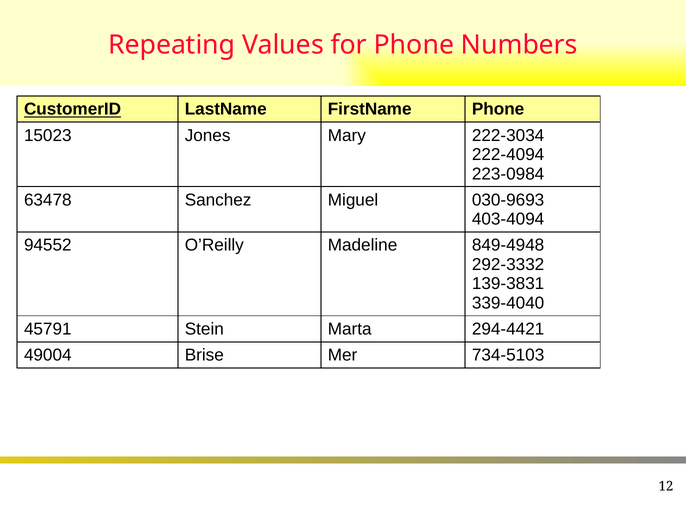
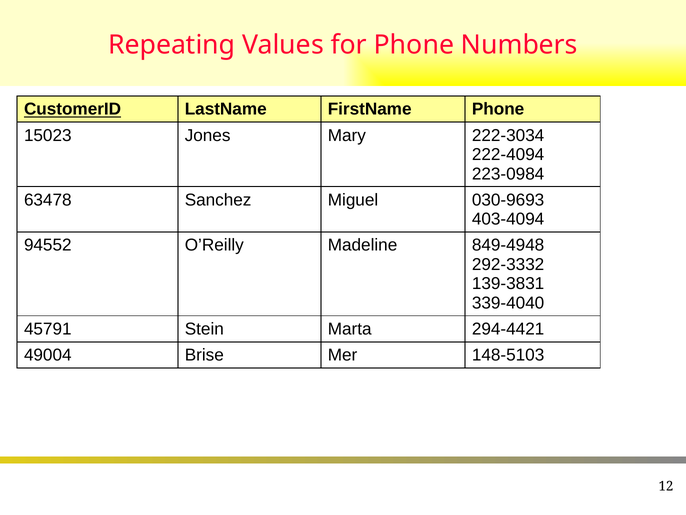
734-5103: 734-5103 -> 148-5103
